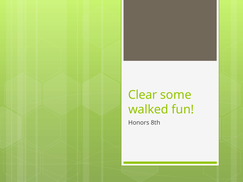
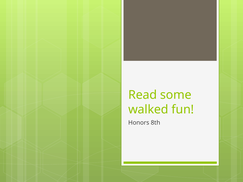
Clear: Clear -> Read
